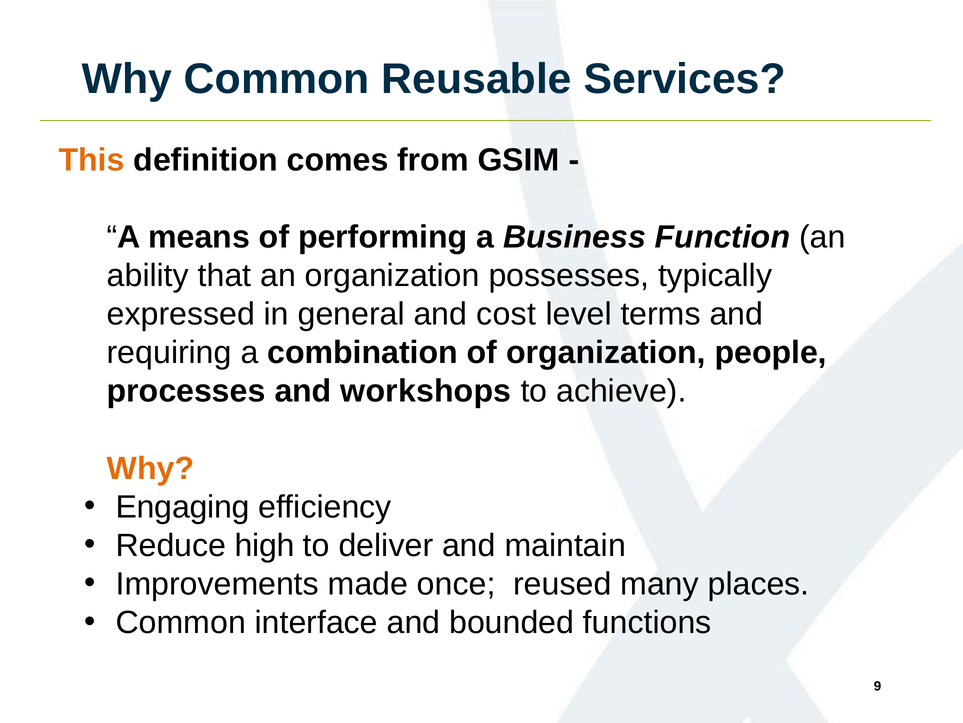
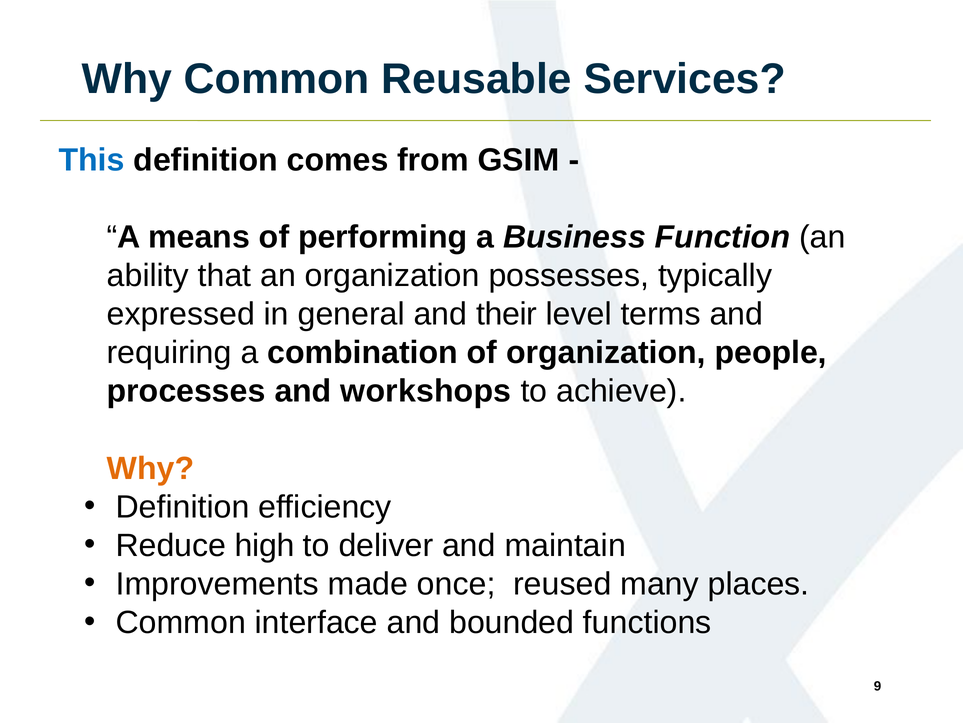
This colour: orange -> blue
cost: cost -> their
Engaging at (183, 507): Engaging -> Definition
